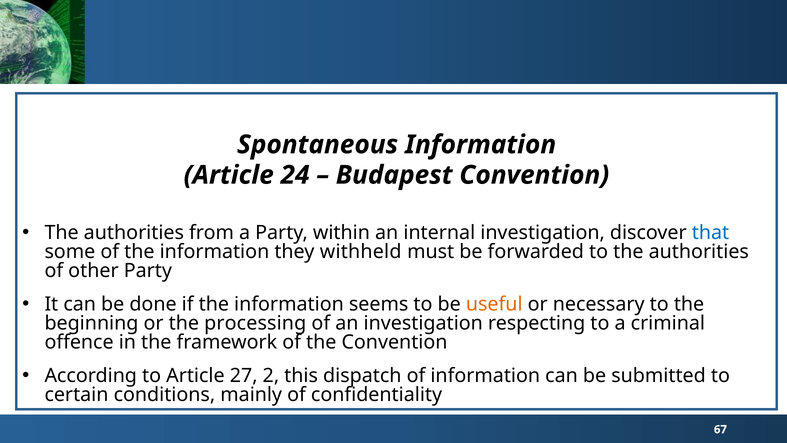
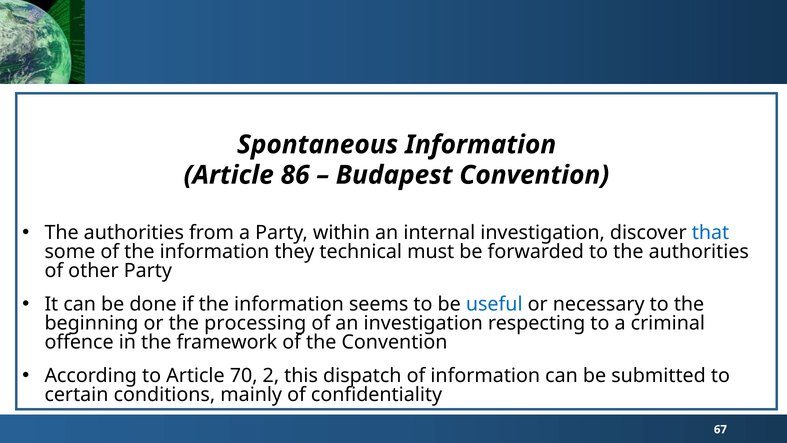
24: 24 -> 86
withheld: withheld -> technical
useful colour: orange -> blue
27: 27 -> 70
